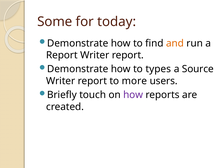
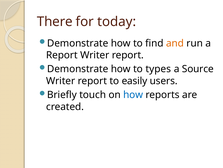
Some: Some -> There
more: more -> easily
how at (133, 94) colour: purple -> blue
